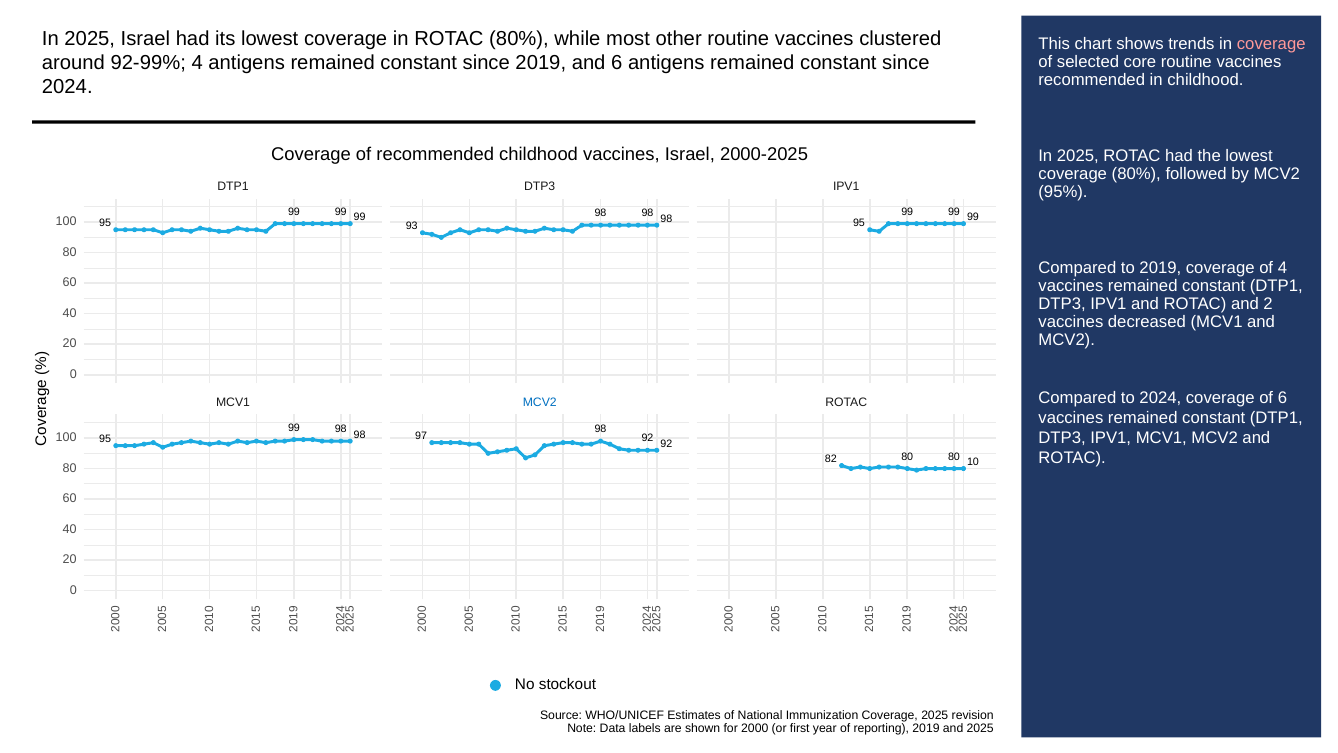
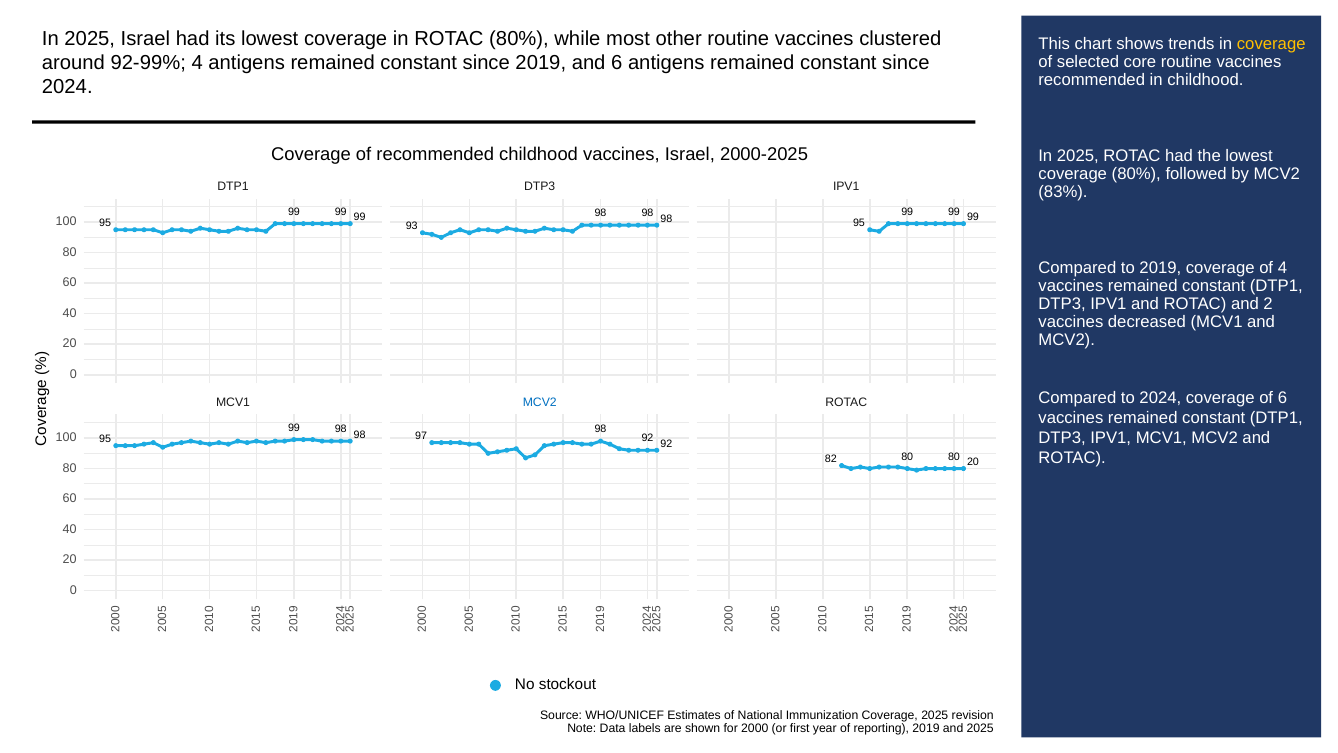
coverage at (1271, 44) colour: pink -> yellow
95%: 95% -> 83%
82 10: 10 -> 20
